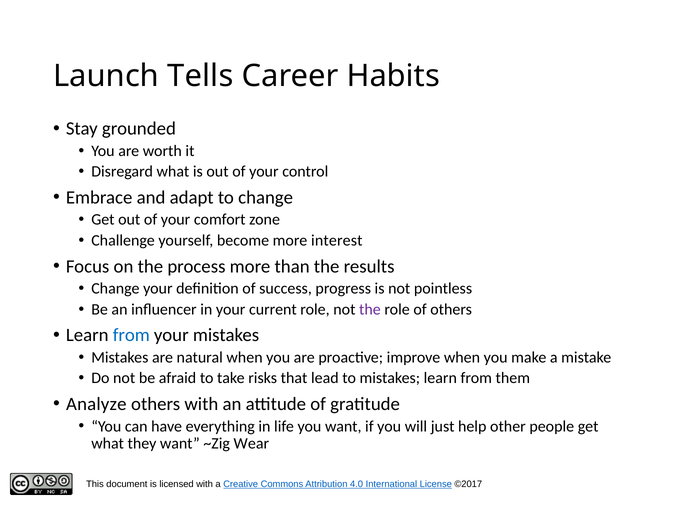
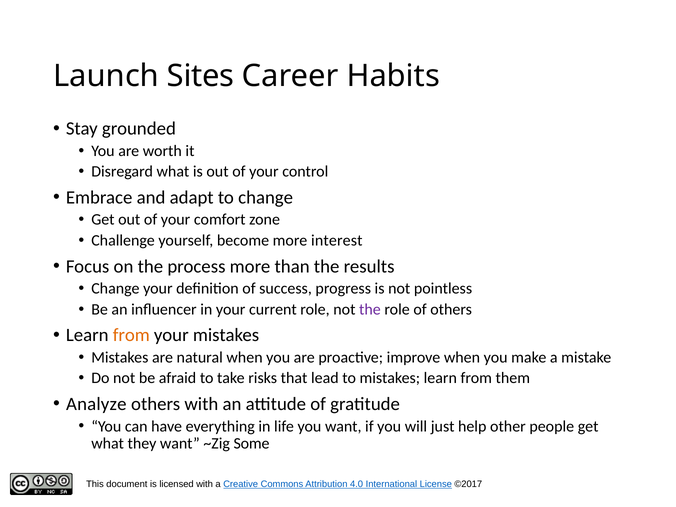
Tells: Tells -> Sites
from at (131, 335) colour: blue -> orange
Wear: Wear -> Some
